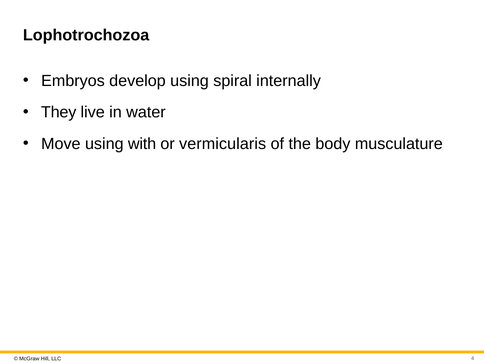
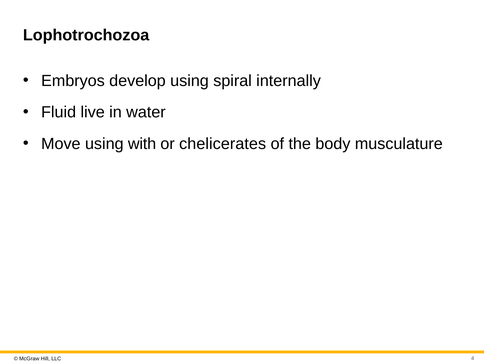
They: They -> Fluid
vermicularis: vermicularis -> chelicerates
